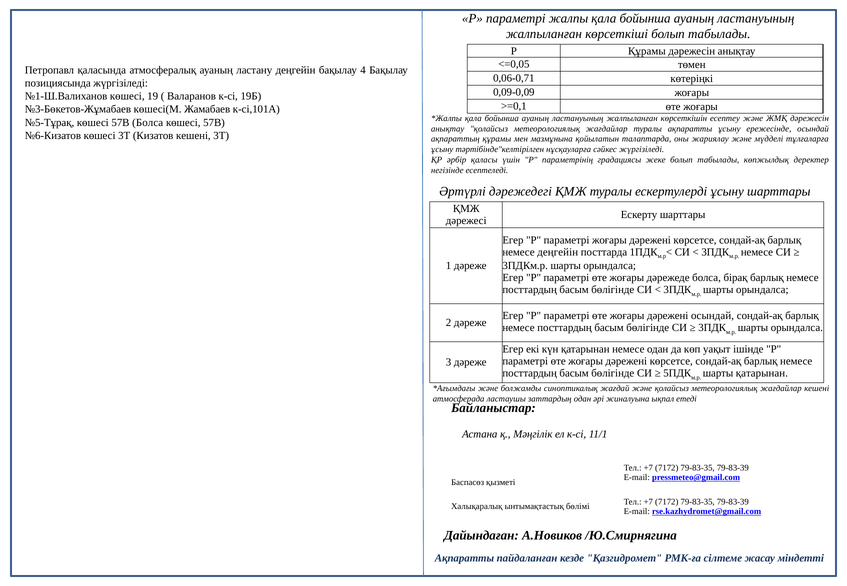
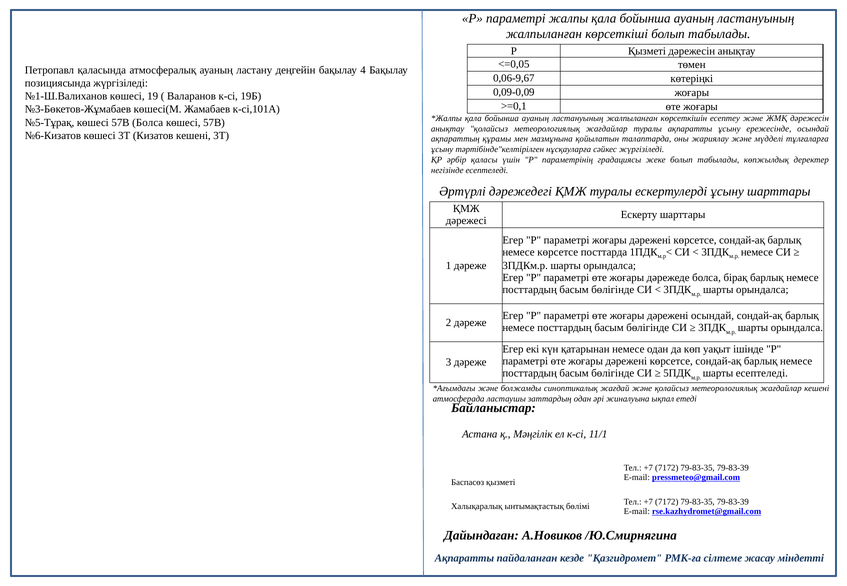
Р Құрамы: Құрамы -> Қызметі
0,06-0,71: 0,06-0,71 -> 0,06-9,67
немесе деңгейін: деңгейін -> көрсетсе
шарты қатарынан: қатарынан -> есептеледі
